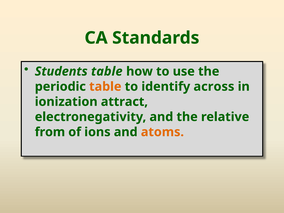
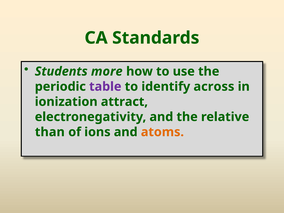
Students table: table -> more
table at (105, 87) colour: orange -> purple
from: from -> than
